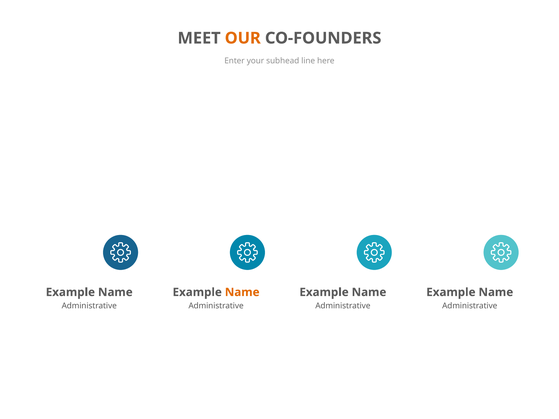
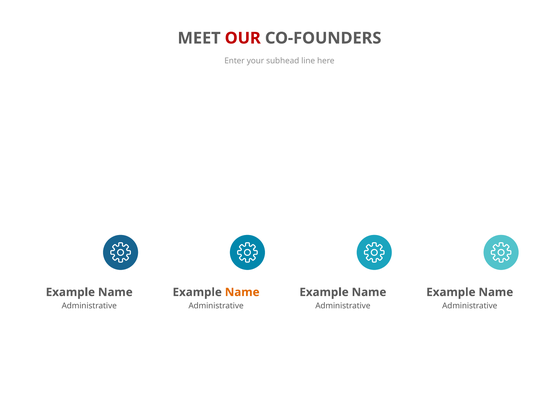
OUR colour: orange -> red
